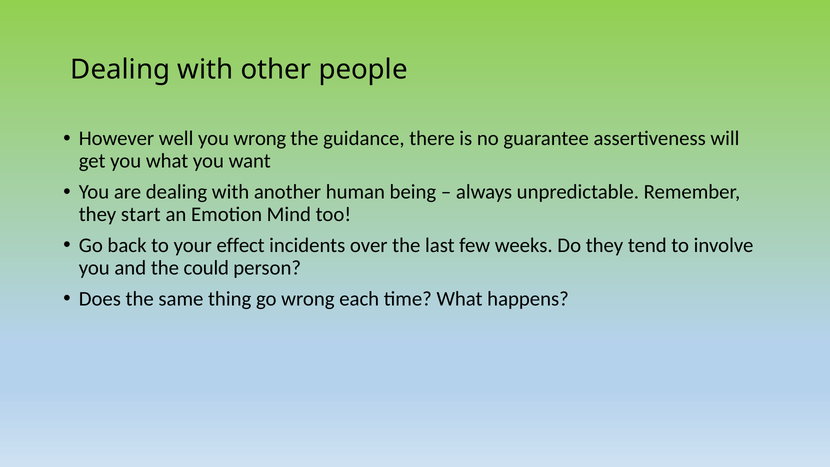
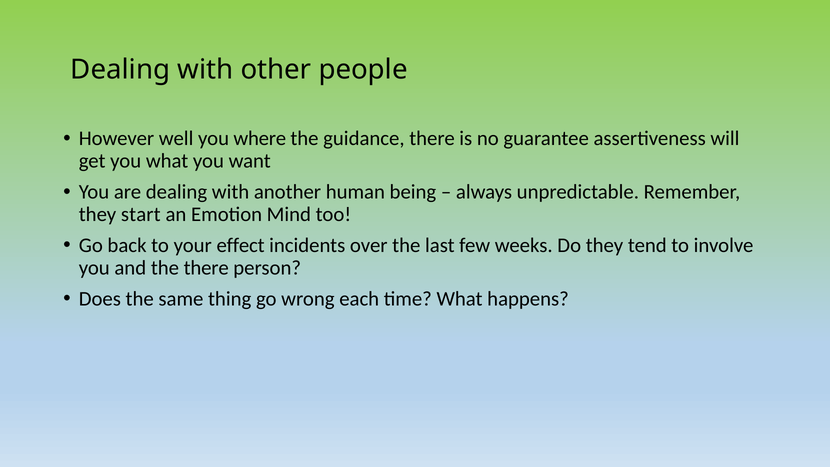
you wrong: wrong -> where
the could: could -> there
